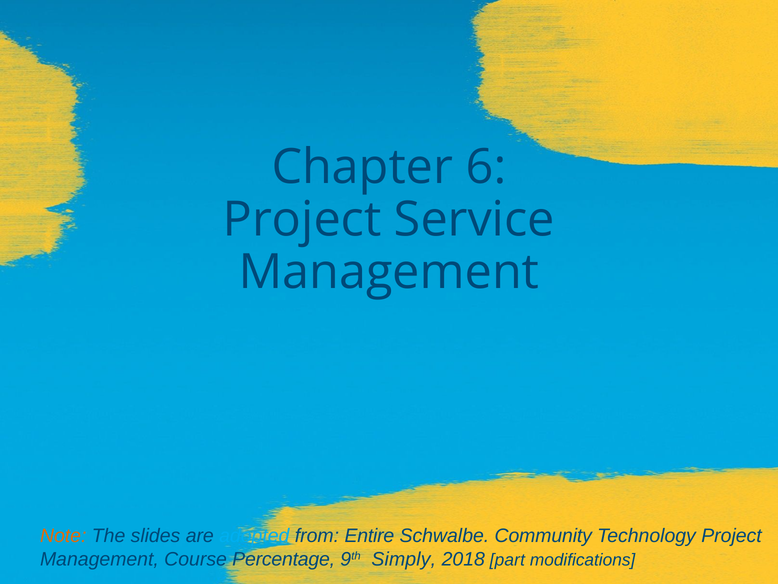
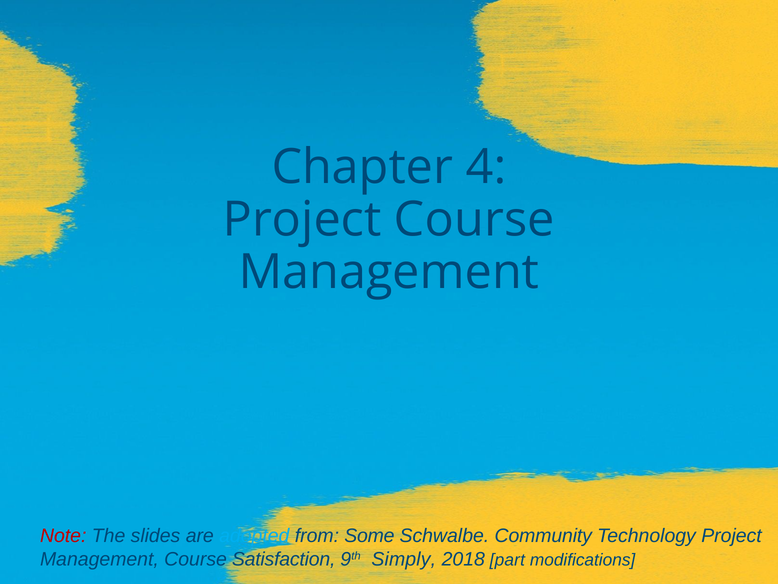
6: 6 -> 4
Project Service: Service -> Course
Note colour: orange -> red
Entire: Entire -> Some
Percentage: Percentage -> Satisfaction
